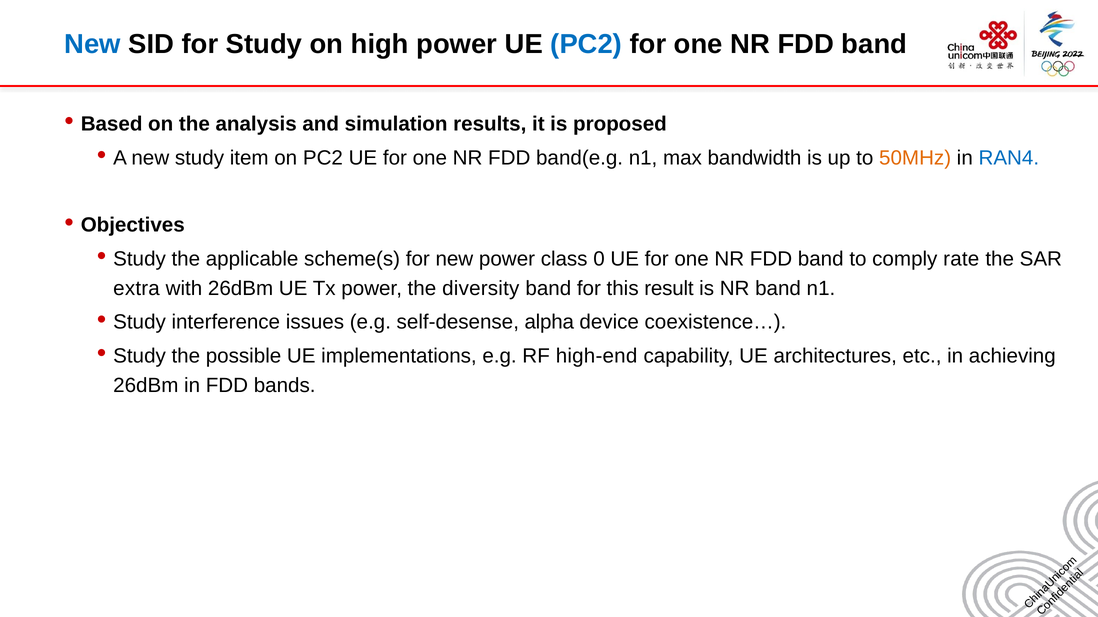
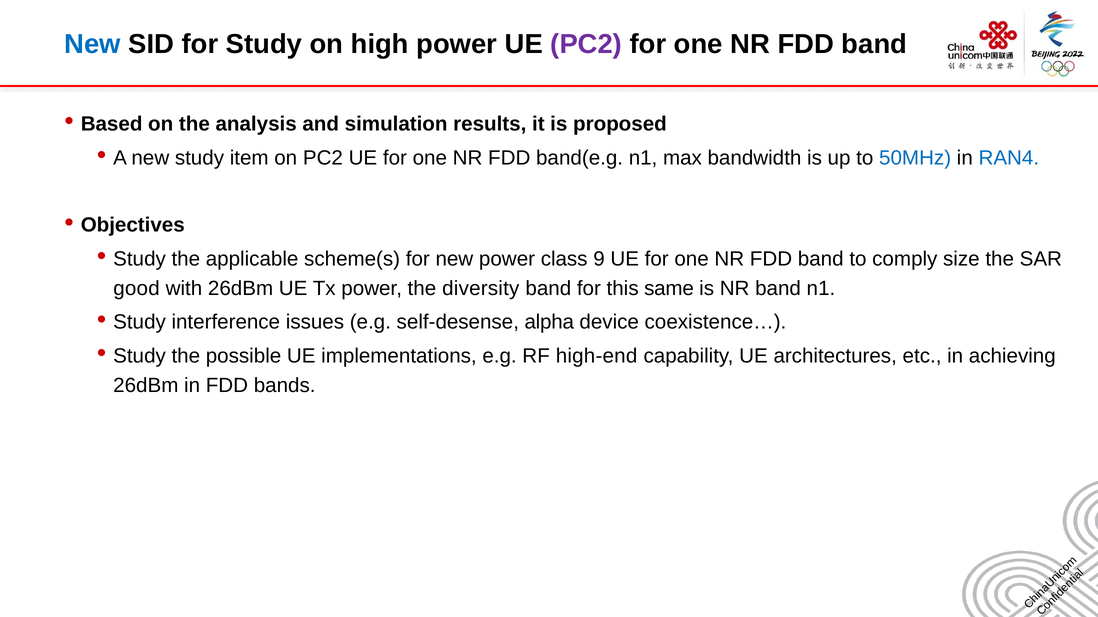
PC2 at (586, 44) colour: blue -> purple
50MHz colour: orange -> blue
0: 0 -> 9
rate: rate -> size
extra: extra -> good
result: result -> same
